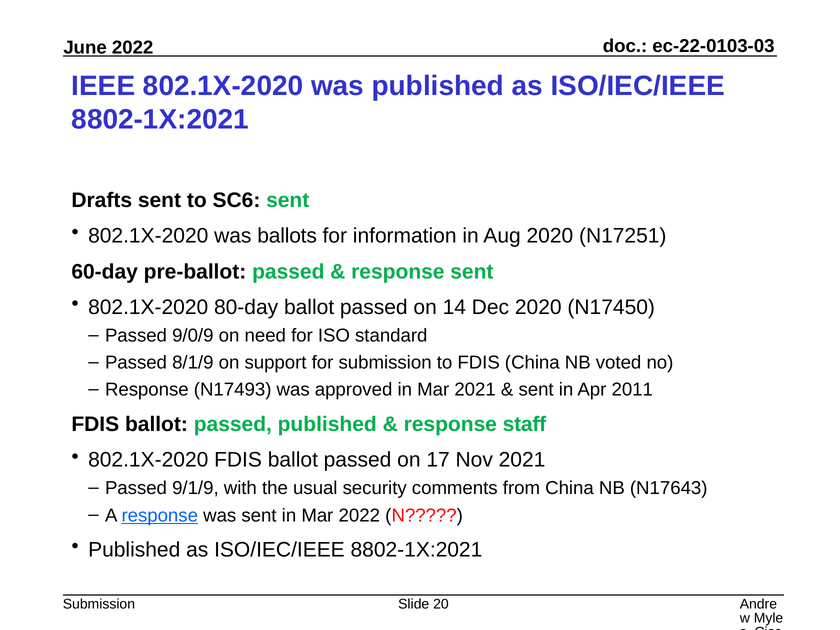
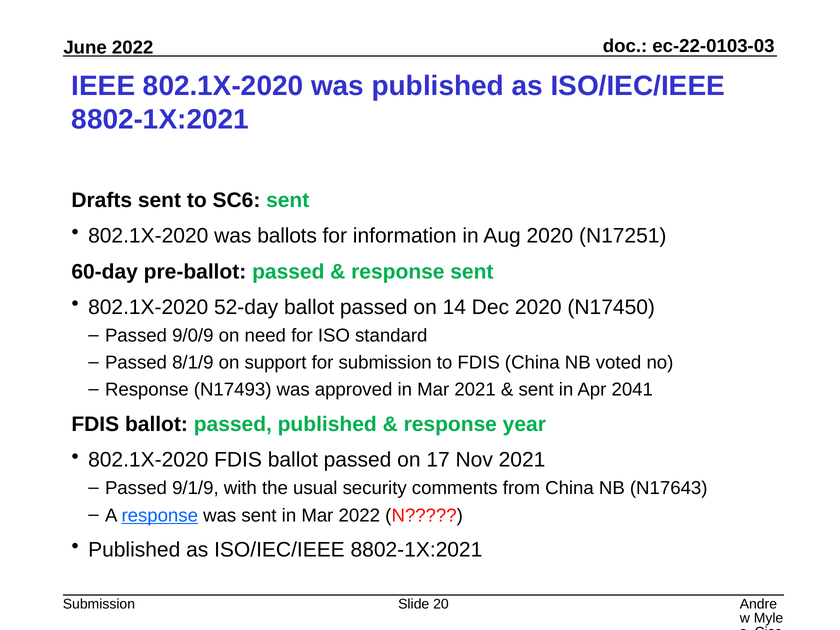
80-day: 80-day -> 52-day
2011: 2011 -> 2041
staff: staff -> year
